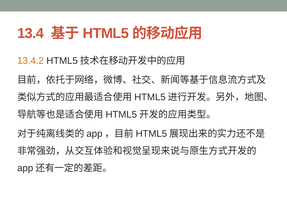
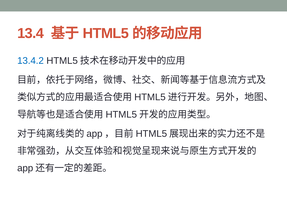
13.4.2 colour: orange -> blue
